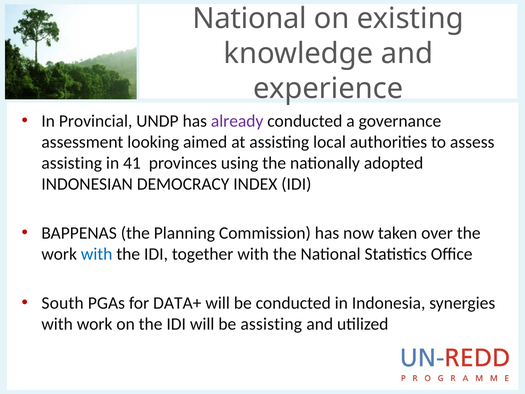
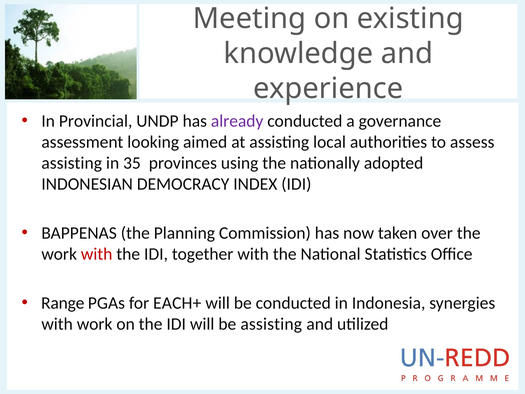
National at (250, 19): National -> Meeting
41: 41 -> 35
with at (97, 254) colour: blue -> red
South: South -> Range
DATA+: DATA+ -> EACH+
